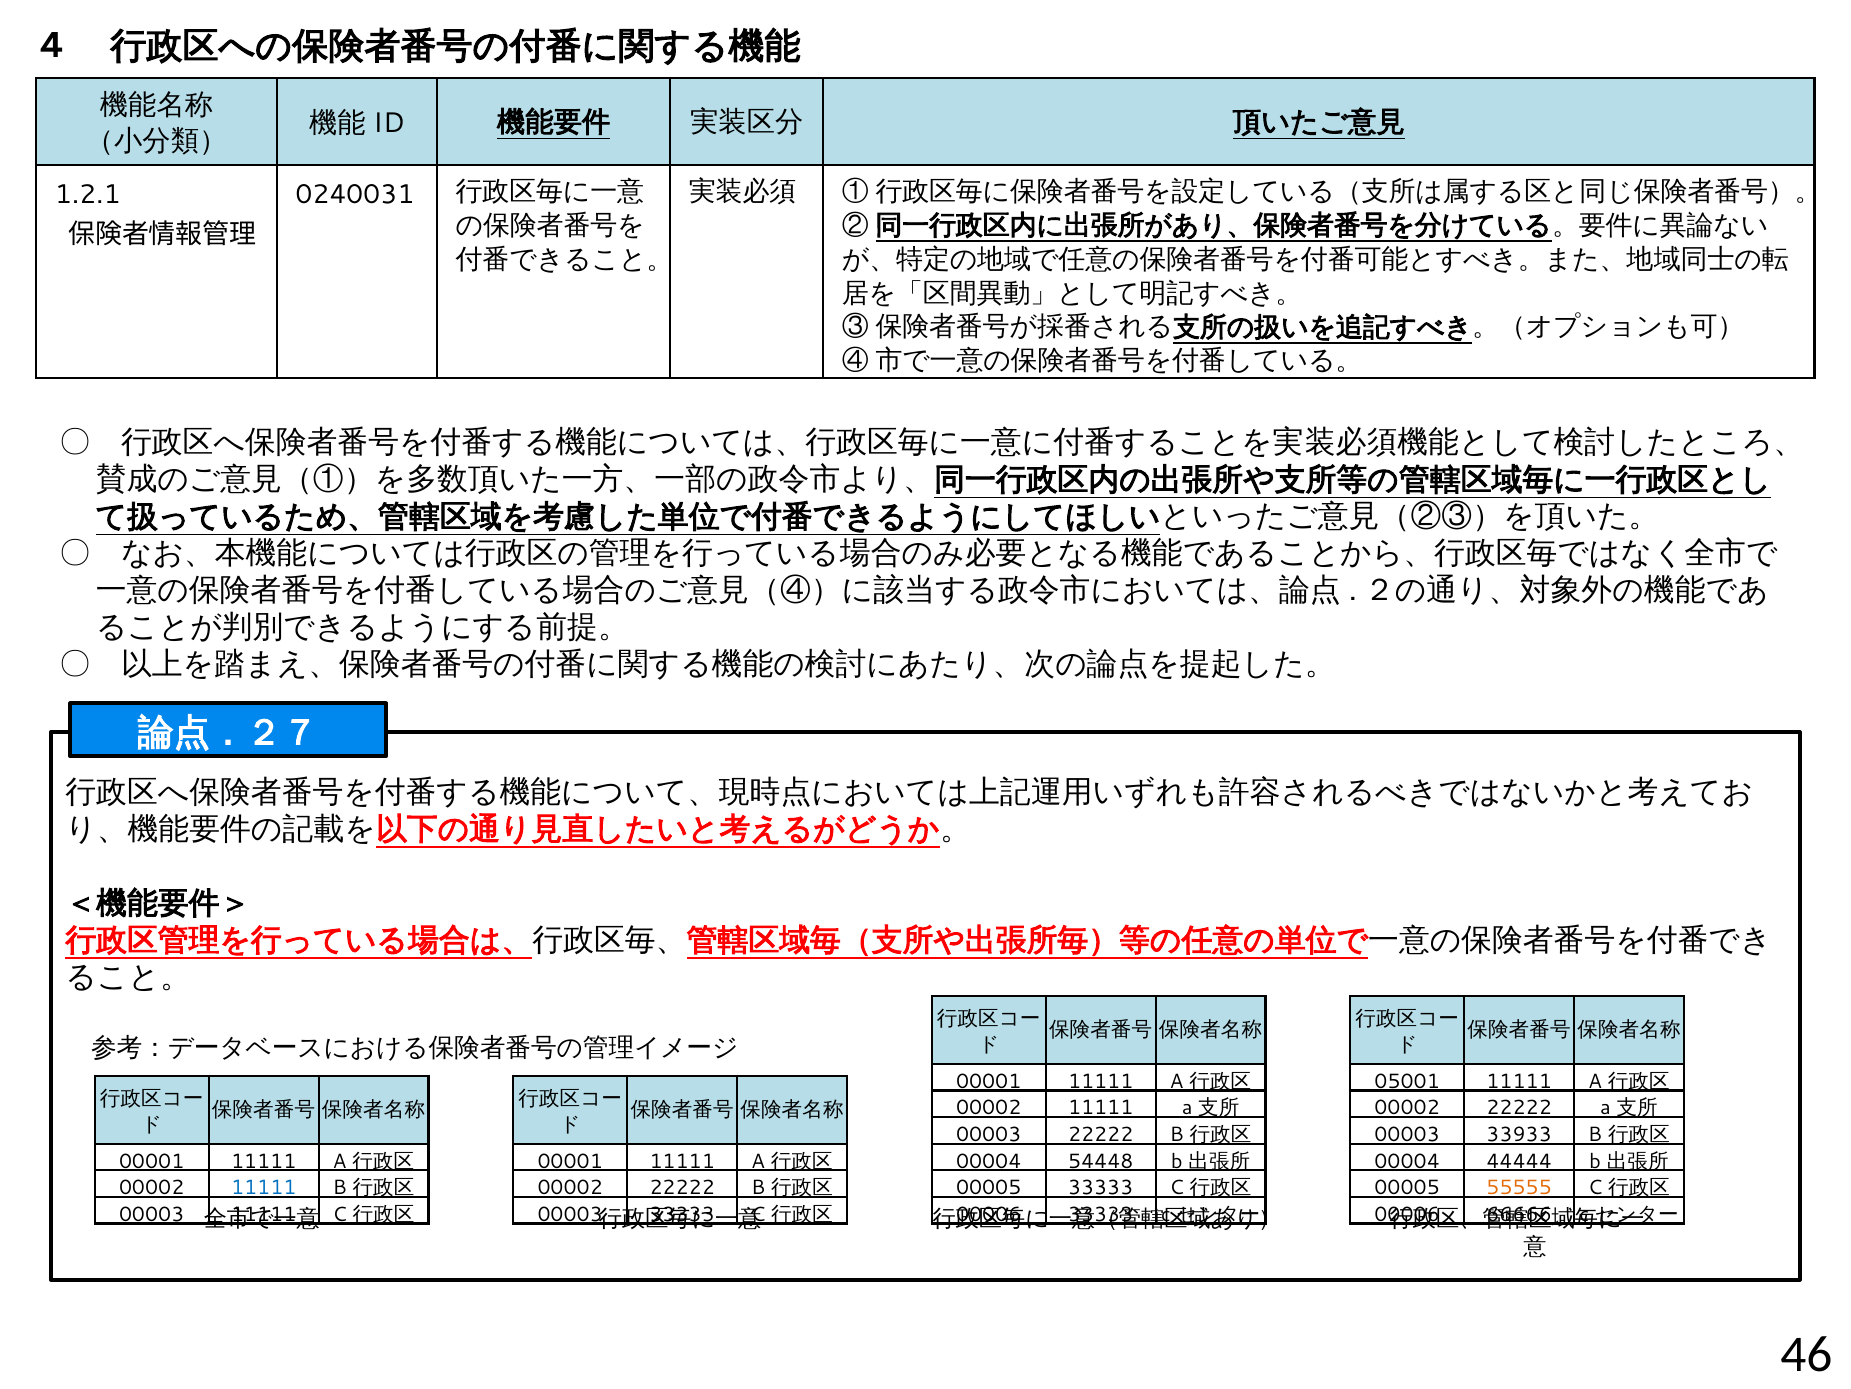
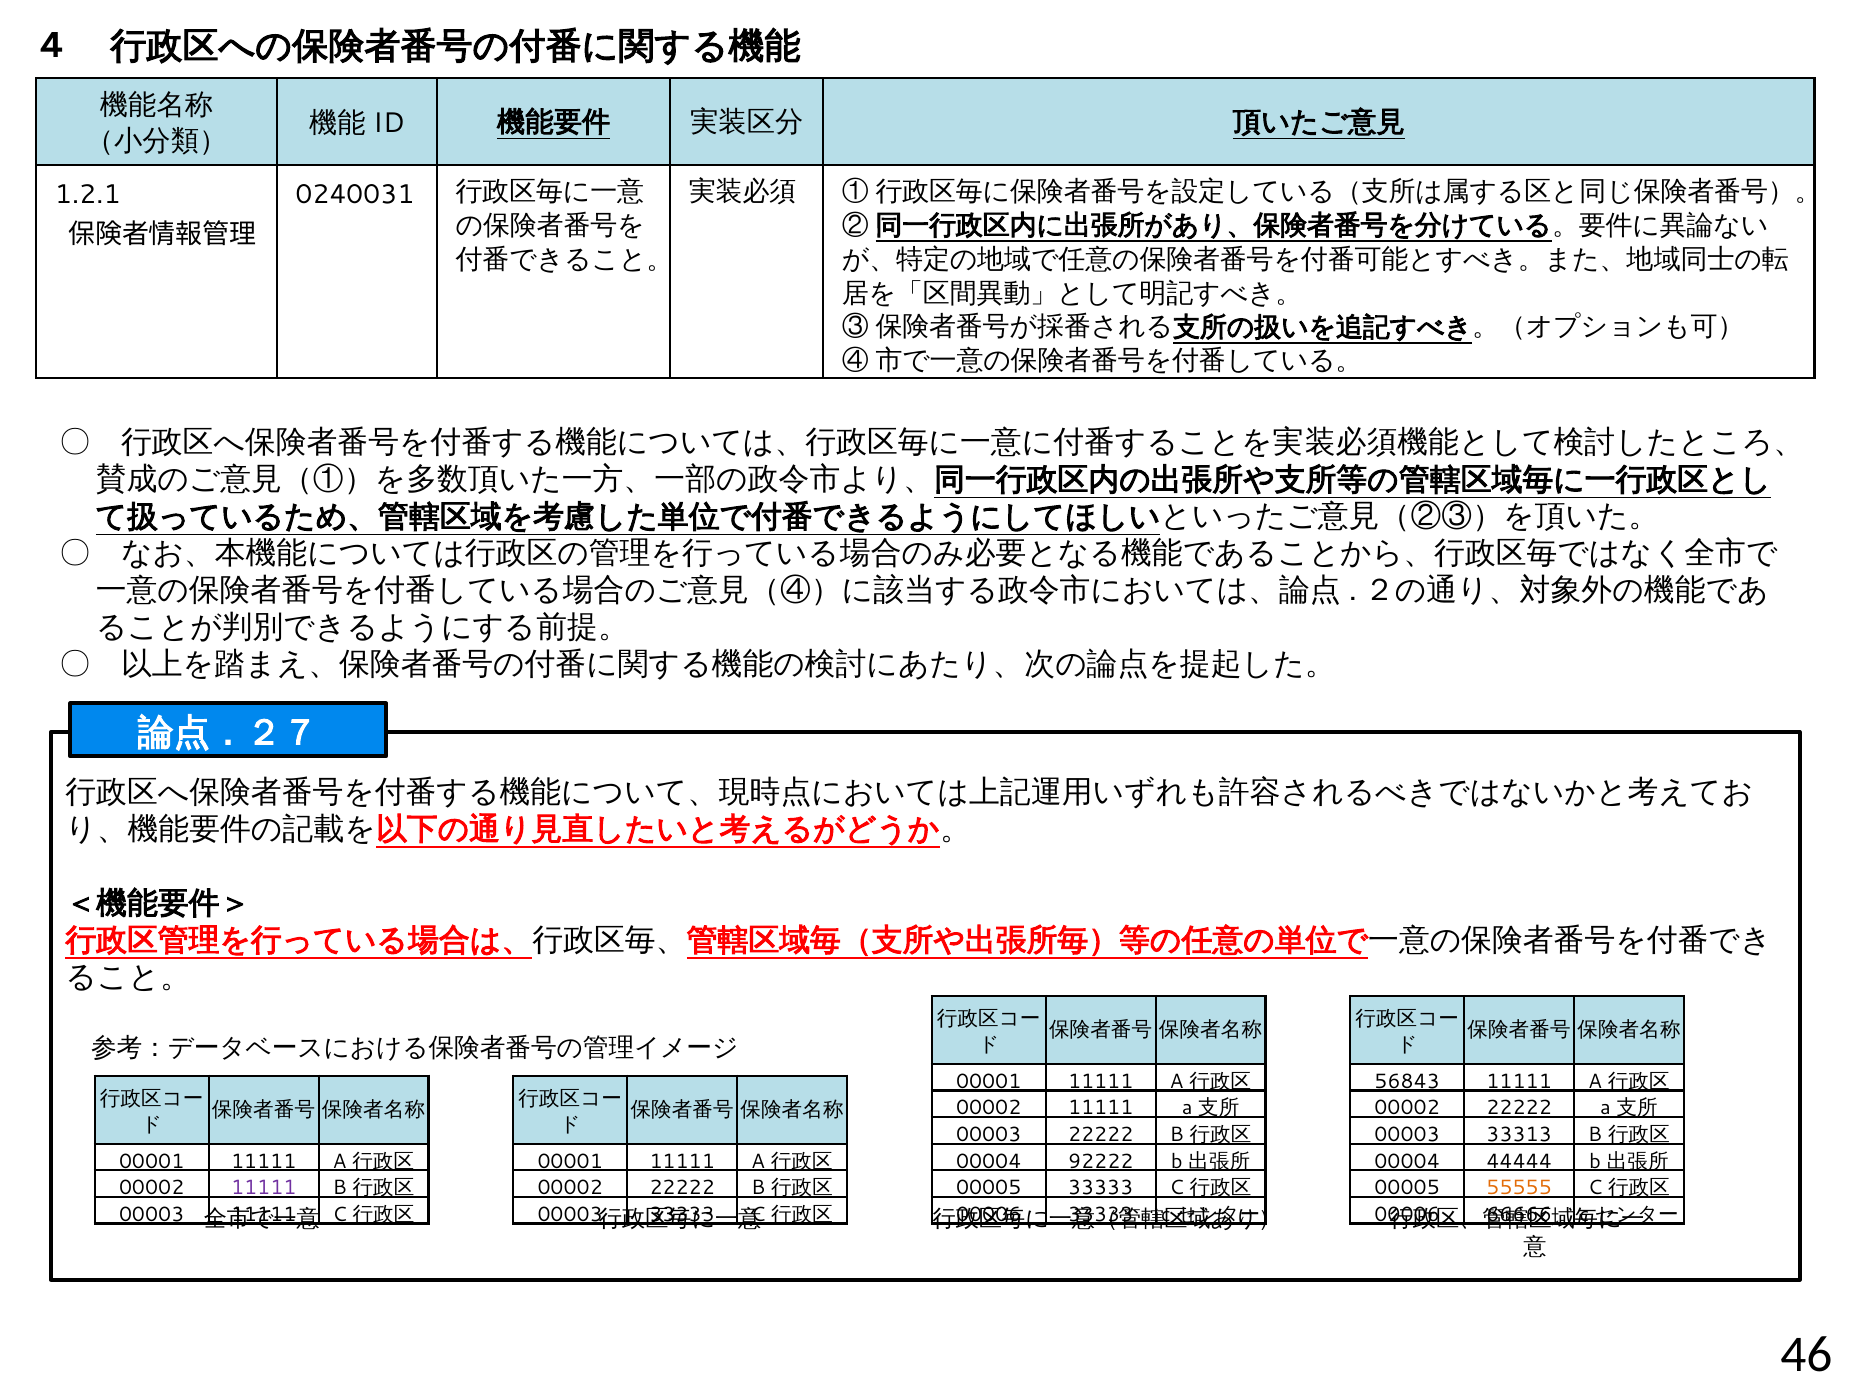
05001: 05001 -> 56843
33933: 33933 -> 33313
54448: 54448 -> 92222
11111 at (264, 1187) colour: blue -> purple
